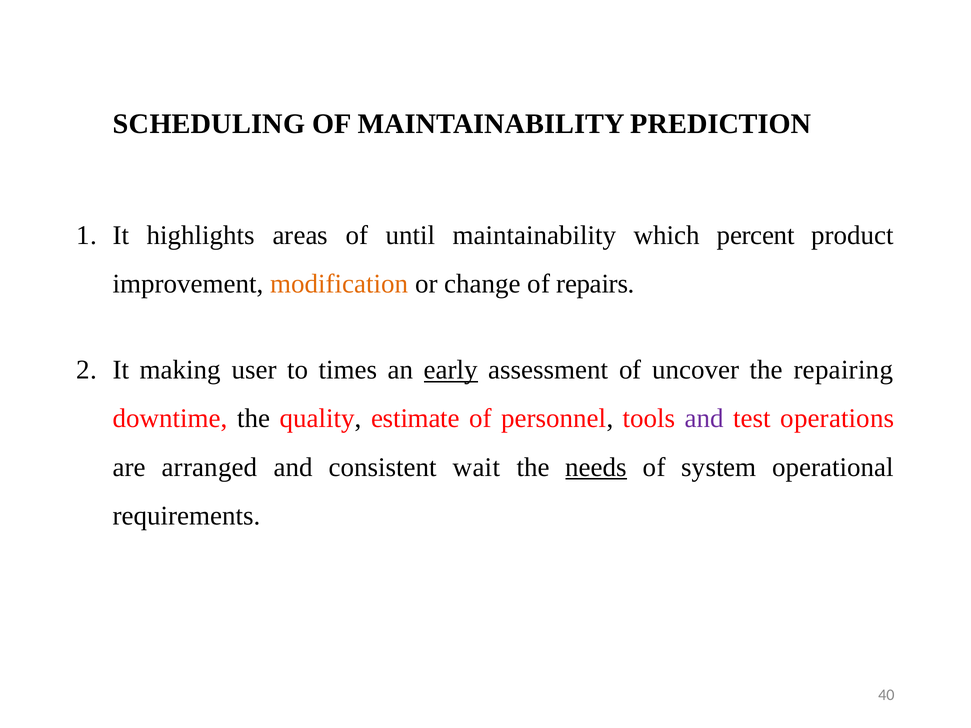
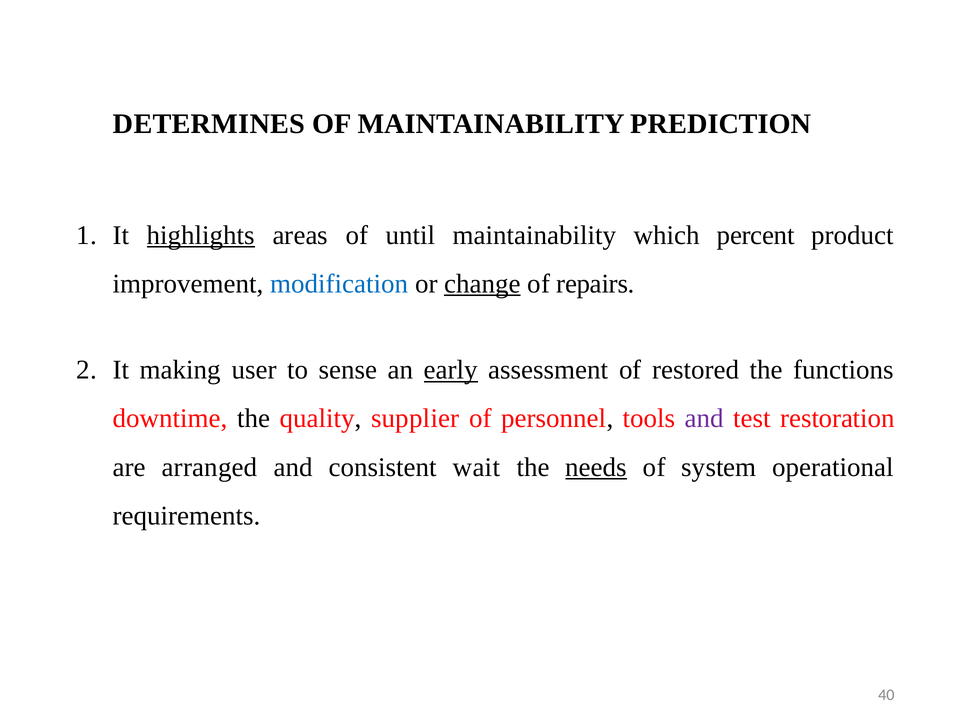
SCHEDULING: SCHEDULING -> DETERMINES
highlights underline: none -> present
modification colour: orange -> blue
change underline: none -> present
times: times -> sense
uncover: uncover -> restored
repairing: repairing -> functions
estimate: estimate -> supplier
operations: operations -> restoration
